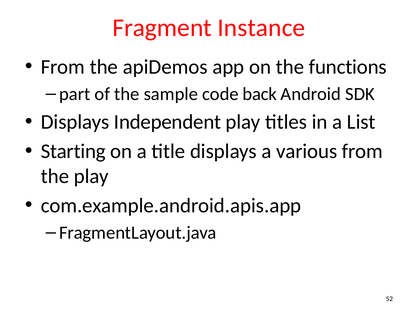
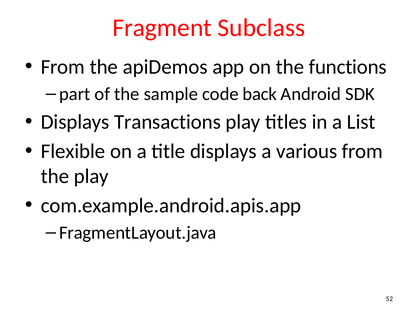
Instance: Instance -> Subclass
Independent: Independent -> Transactions
Starting: Starting -> Flexible
